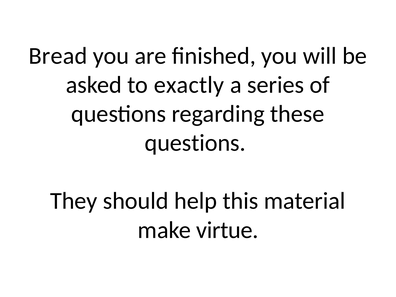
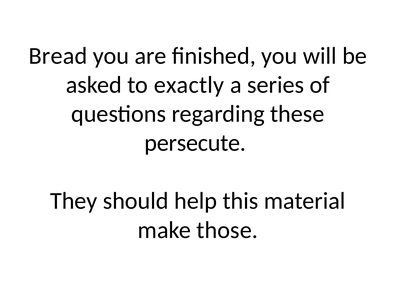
questions at (195, 143): questions -> persecute
virtue: virtue -> those
